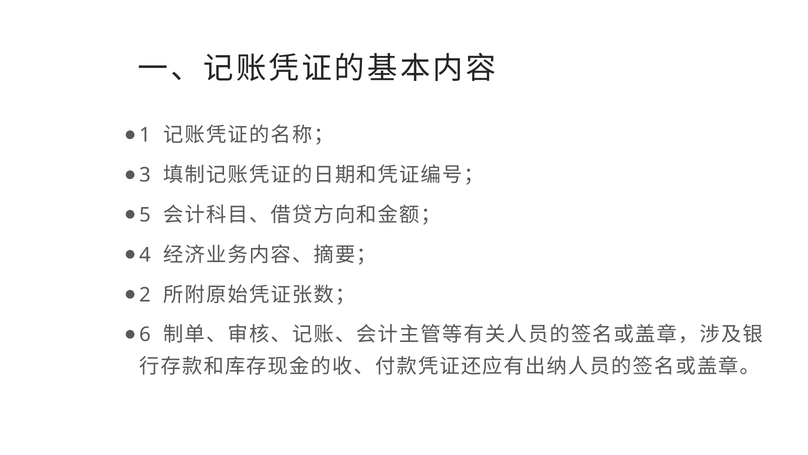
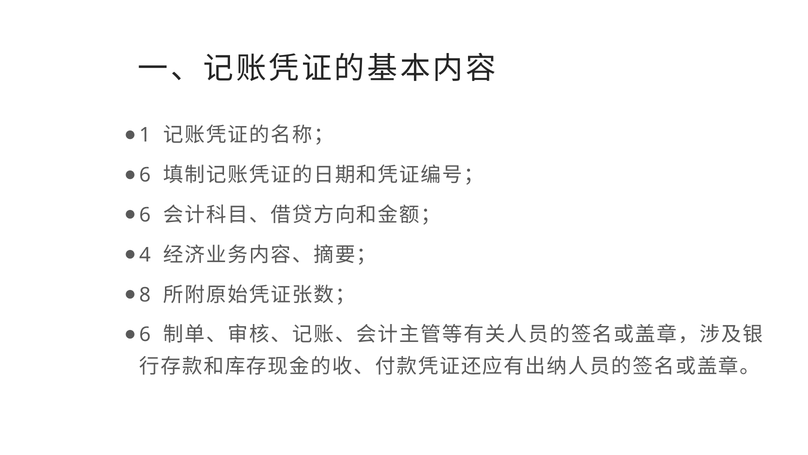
3 at (145, 175): 3 -> 6
5 at (145, 215): 5 -> 6
2: 2 -> 8
